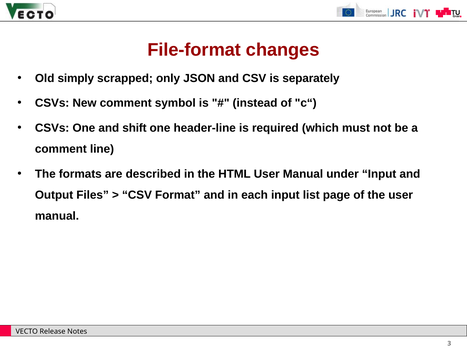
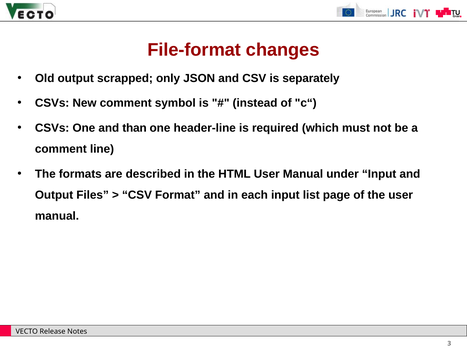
Old simply: simply -> output
shift: shift -> than
